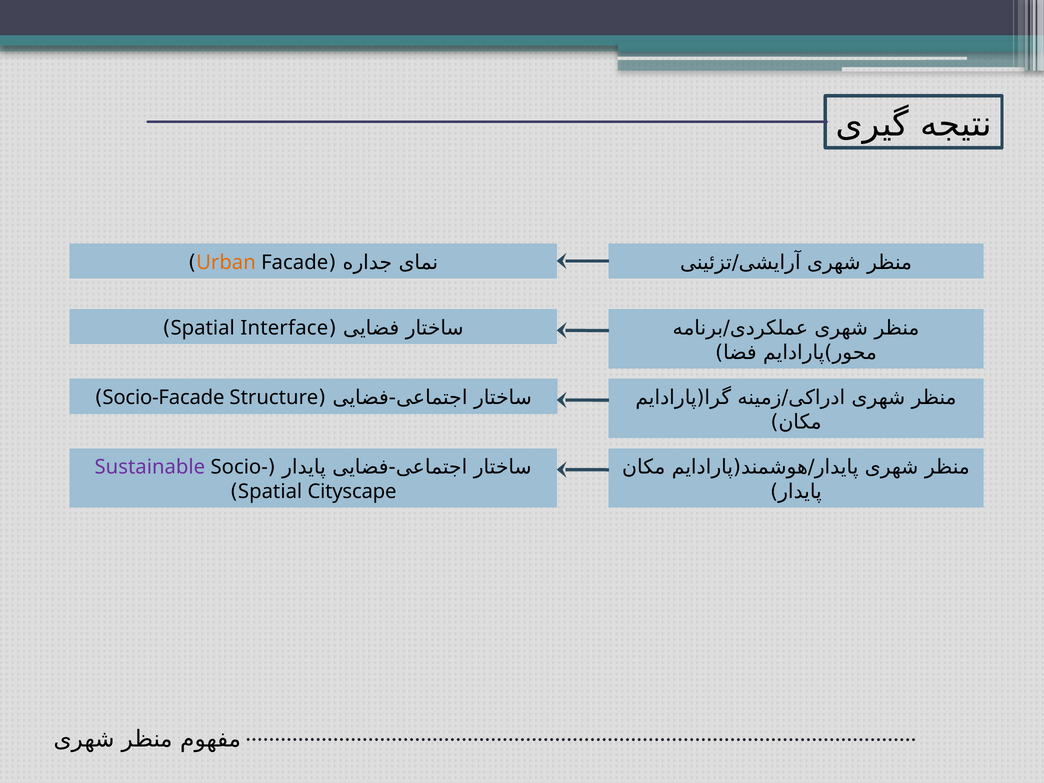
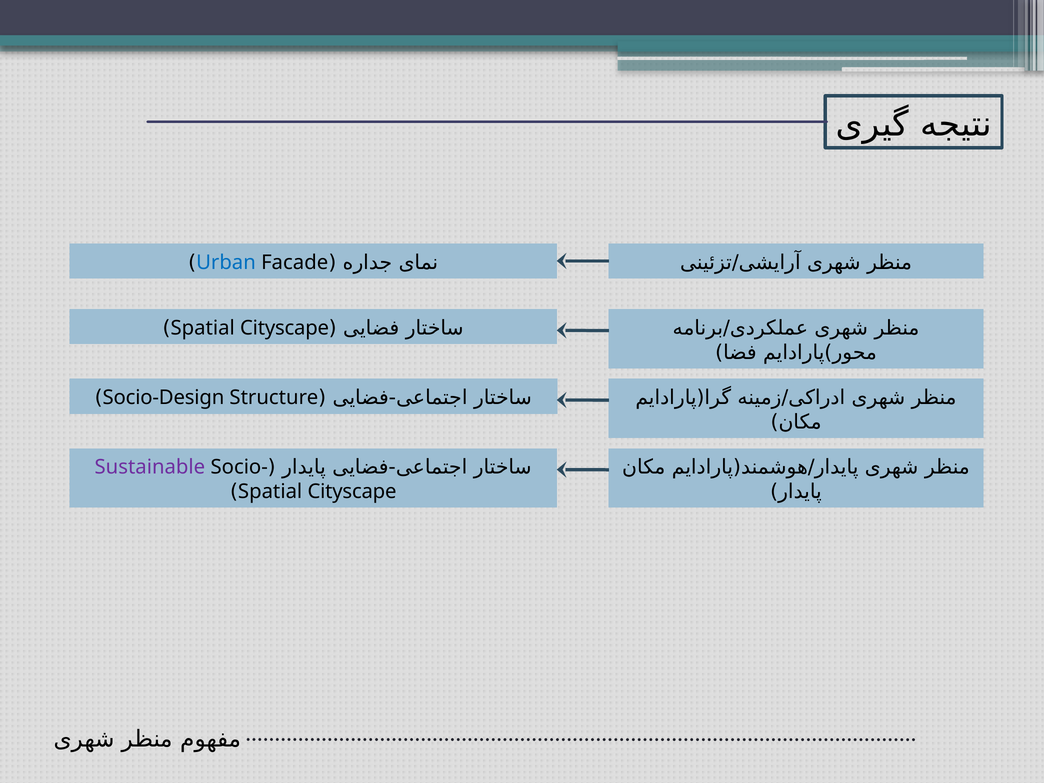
Urban colour: orange -> blue
Interface at (284, 328): Interface -> Cityscape
Socio-Facade: Socio-Facade -> Socio-Design
